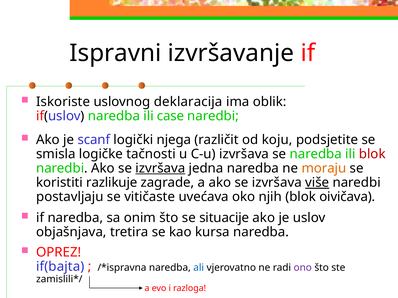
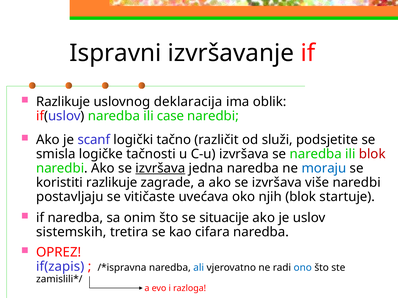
Iskoriste at (63, 102): Iskoriste -> Razlikuje
njega: njega -> tačno
koju: koju -> služi
moraju colour: orange -> blue
više underline: present -> none
oivičava: oivičava -> startuje
objašnjava: objašnjava -> sistemskih
kursa: kursa -> cifara
if(bajta: if(bajta -> if(zapis
ono colour: purple -> blue
